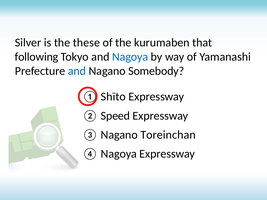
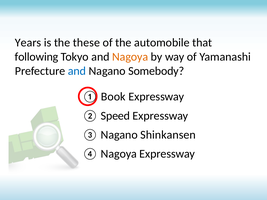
Silver: Silver -> Years
kurumaben: kurumaben -> automobile
Nagoya at (130, 57) colour: blue -> orange
Shīto: Shīto -> Book
Toreinchan: Toreinchan -> Shinkansen
